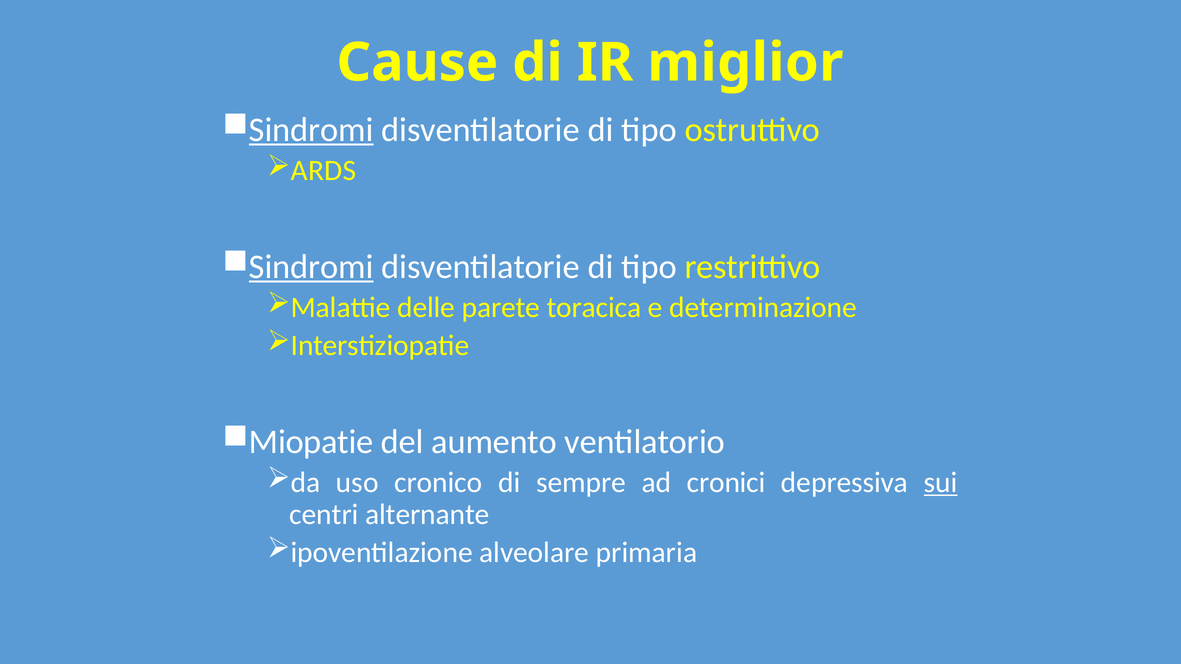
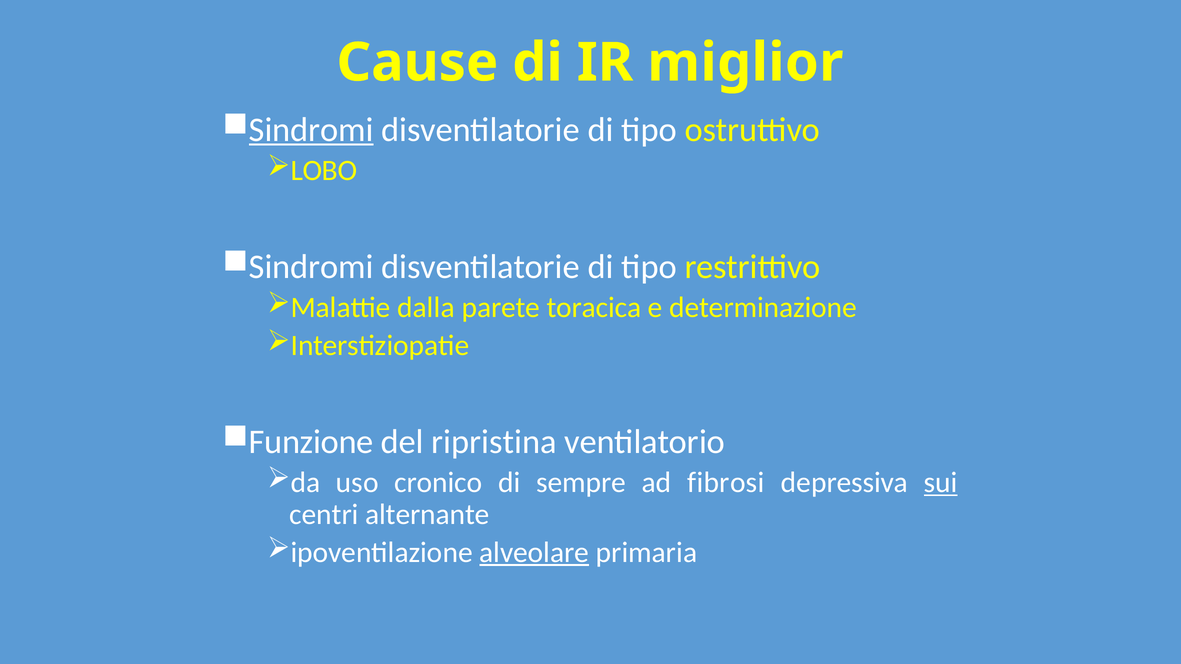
ARDS: ARDS -> LOBO
Sindromi at (311, 267) underline: present -> none
delle: delle -> dalla
Miopatie: Miopatie -> Funzione
aumento: aumento -> ripristina
cronici: cronici -> fibrosi
alveolare underline: none -> present
